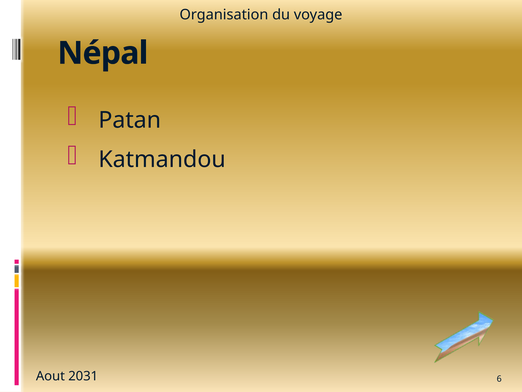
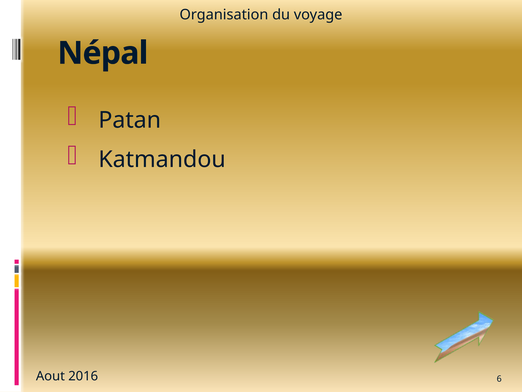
2031: 2031 -> 2016
